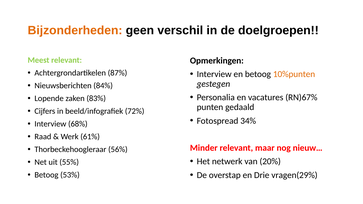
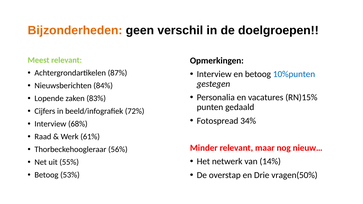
10%punten colour: orange -> blue
RN)67%: RN)67% -> RN)15%
20%: 20% -> 14%
vragen(29%: vragen(29% -> vragen(50%
